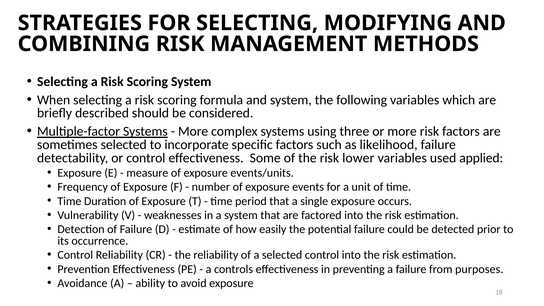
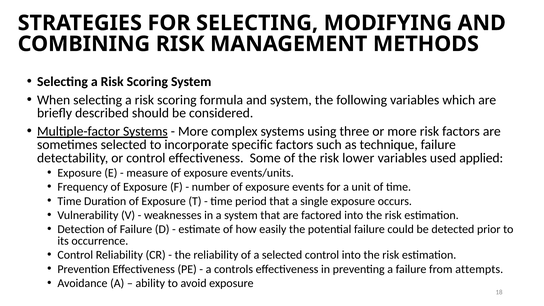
likelihood: likelihood -> technique
purposes: purposes -> attempts
